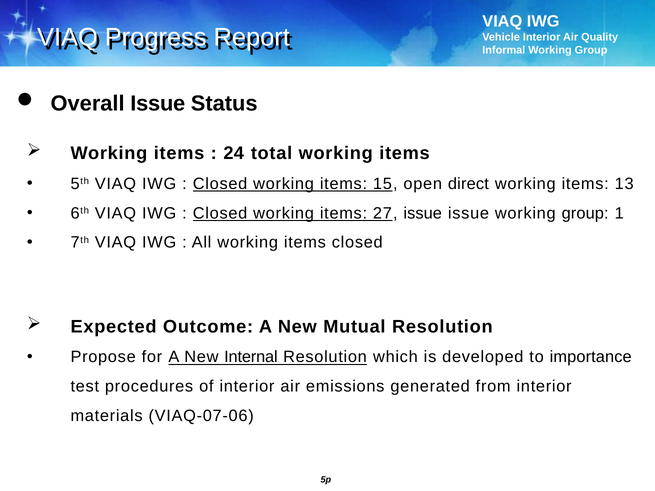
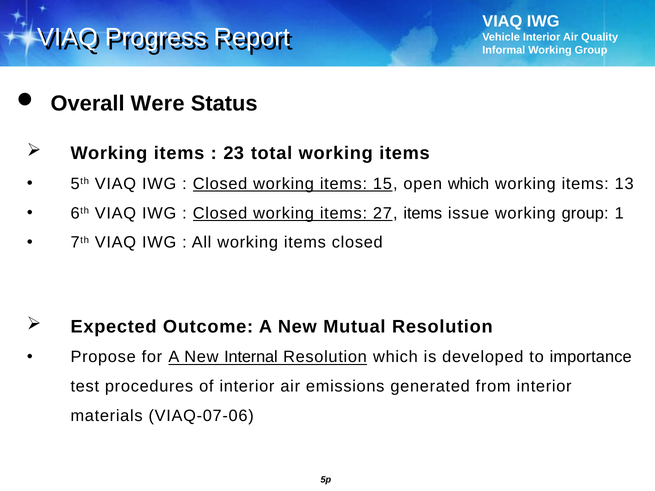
Overall Issue: Issue -> Were
24: 24 -> 23
open direct: direct -> which
27 issue: issue -> items
